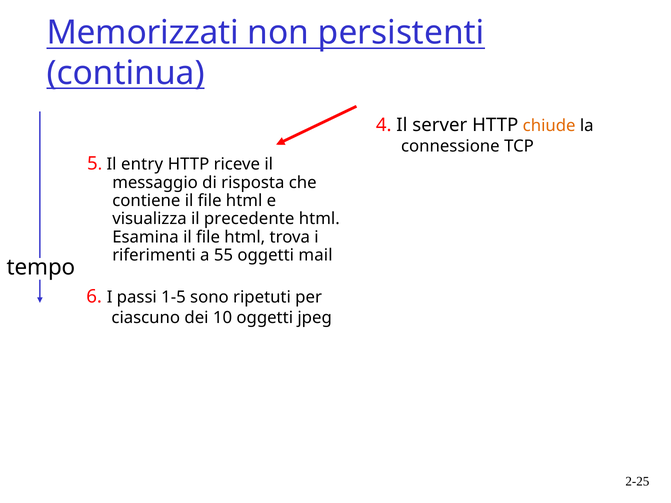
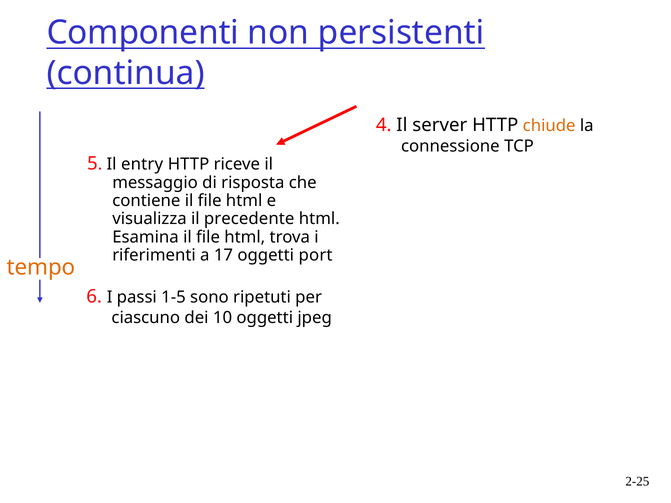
Memorizzati: Memorizzati -> Componenti
55: 55 -> 17
mail: mail -> port
tempo colour: black -> orange
